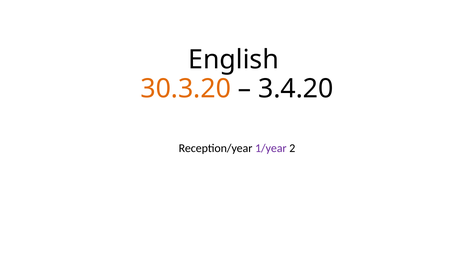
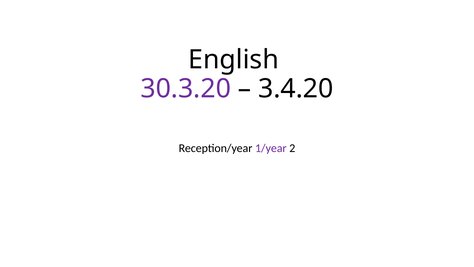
30.3.20 colour: orange -> purple
